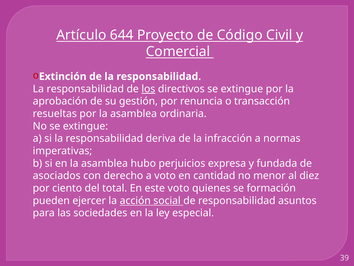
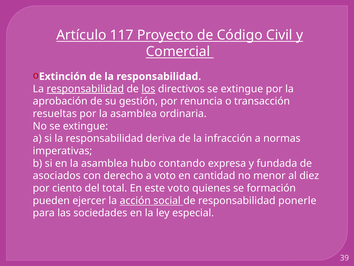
644: 644 -> 117
responsabilidad at (85, 89) underline: none -> present
perjuicios: perjuicios -> contando
asuntos: asuntos -> ponerle
